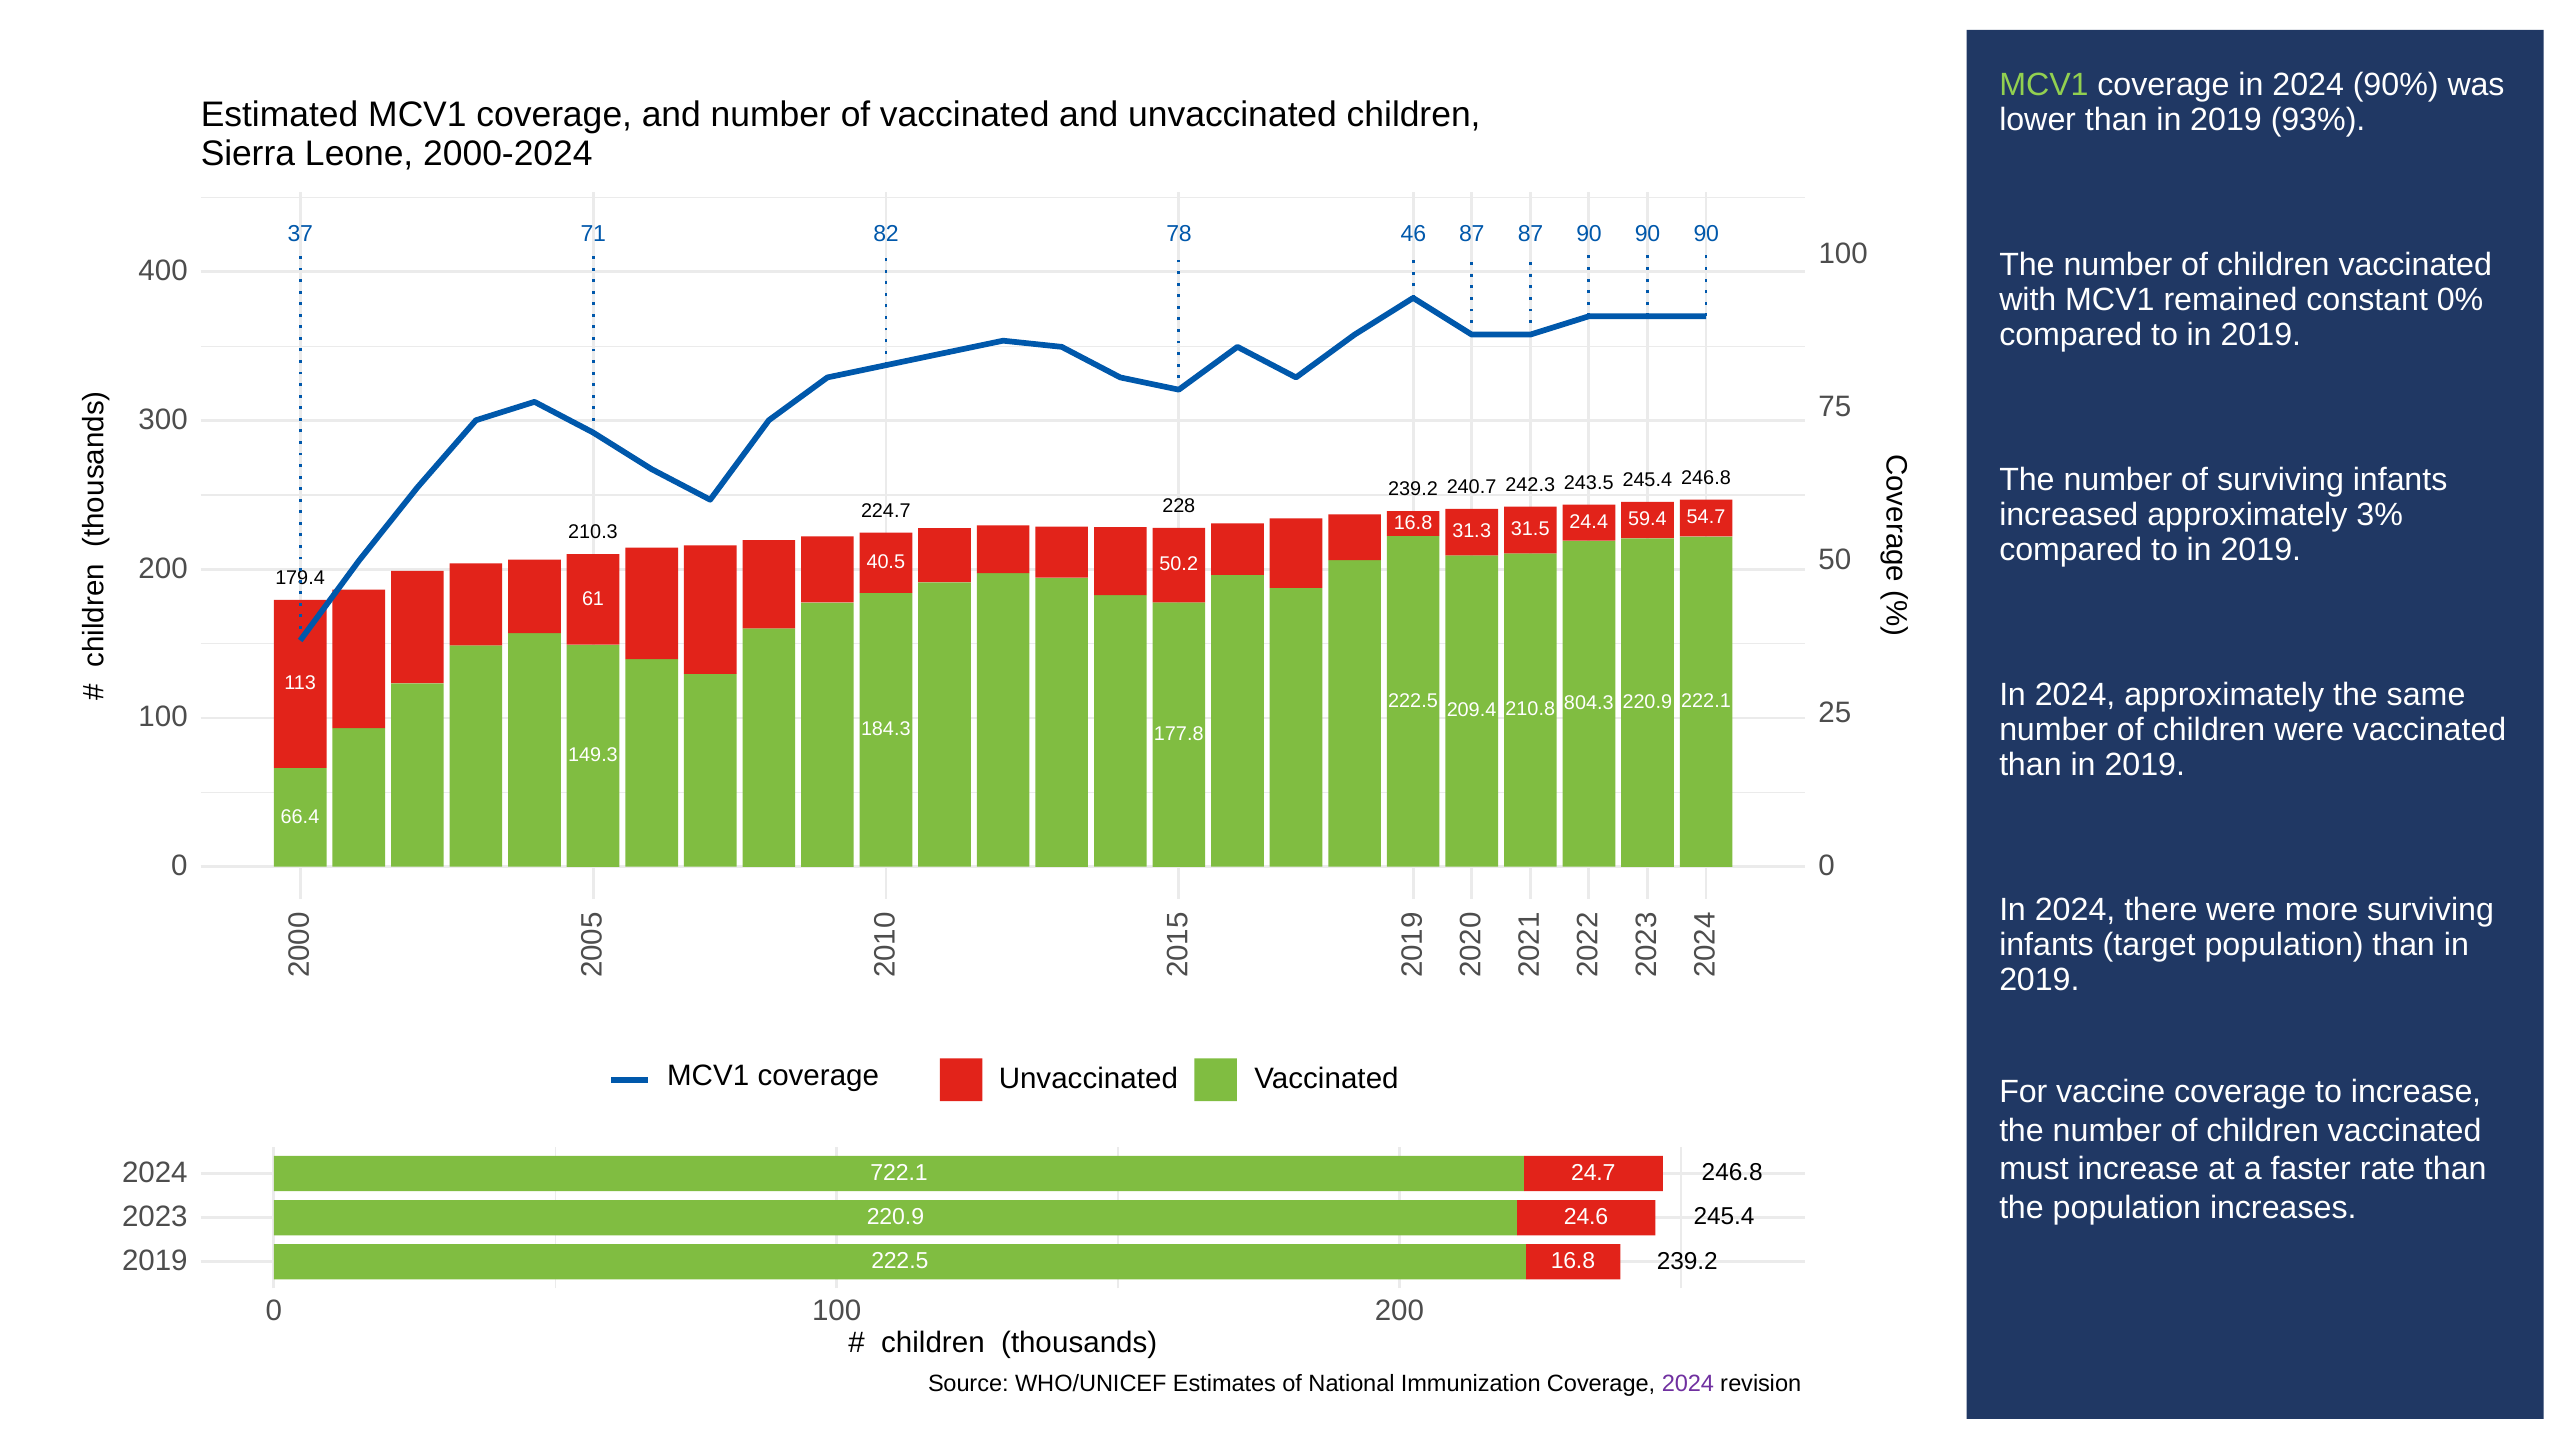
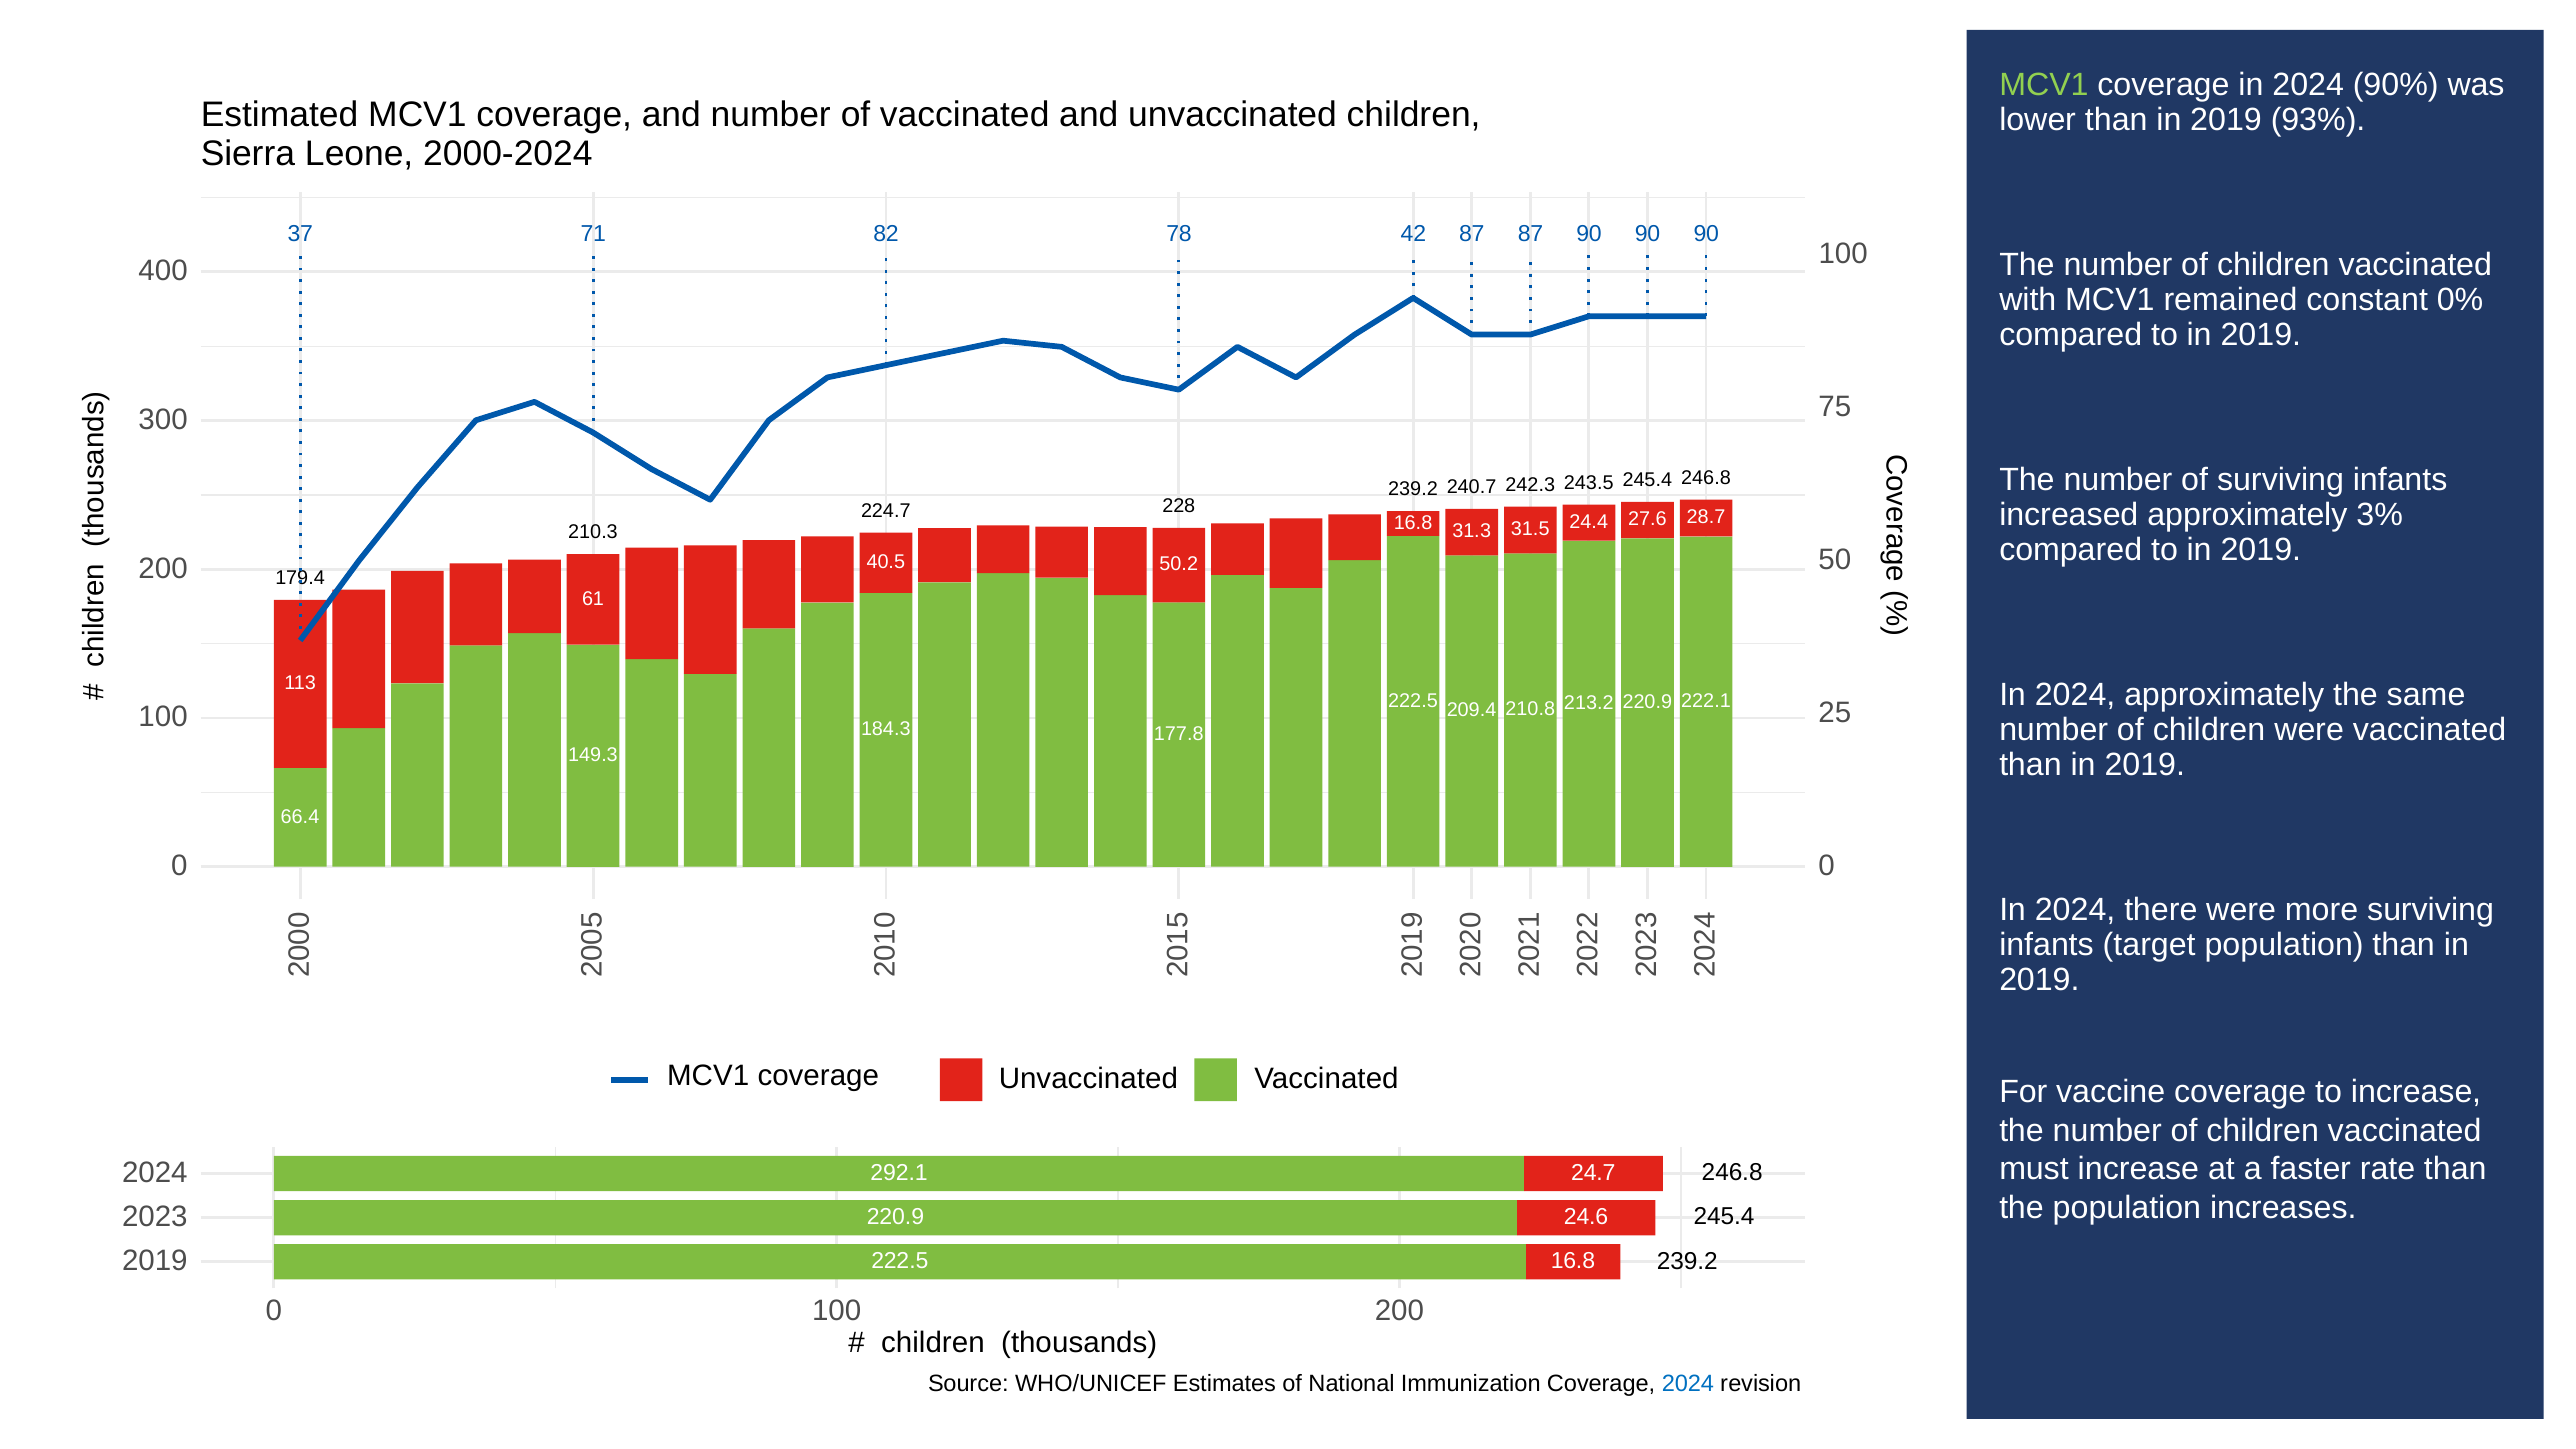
46: 46 -> 42
54.7: 54.7 -> 28.7
59.4: 59.4 -> 27.6
804.3: 804.3 -> 213.2
722.1: 722.1 -> 292.1
2024 at (1688, 1383) colour: purple -> blue
